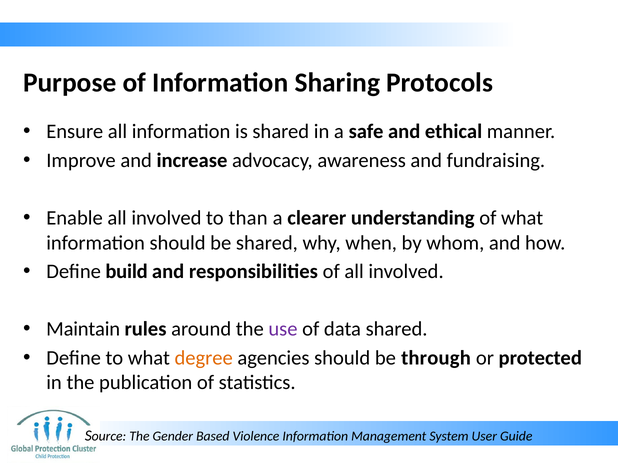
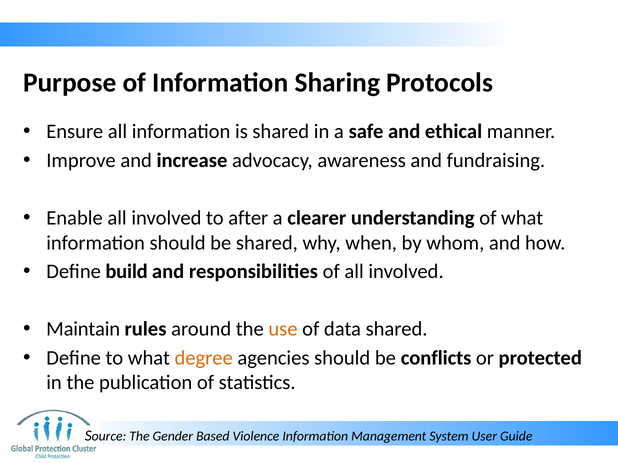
than: than -> after
use colour: purple -> orange
through: through -> conflicts
